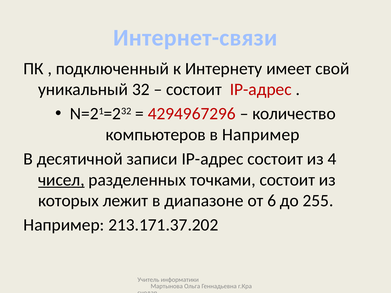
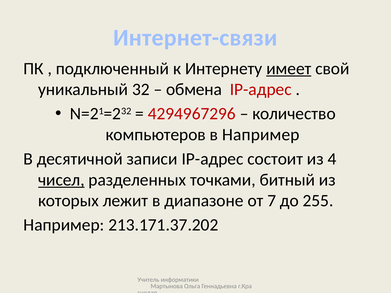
имеет underline: none -> present
состоит at (194, 89): состоит -> обмена
точками состоит: состоит -> битный
6: 6 -> 7
